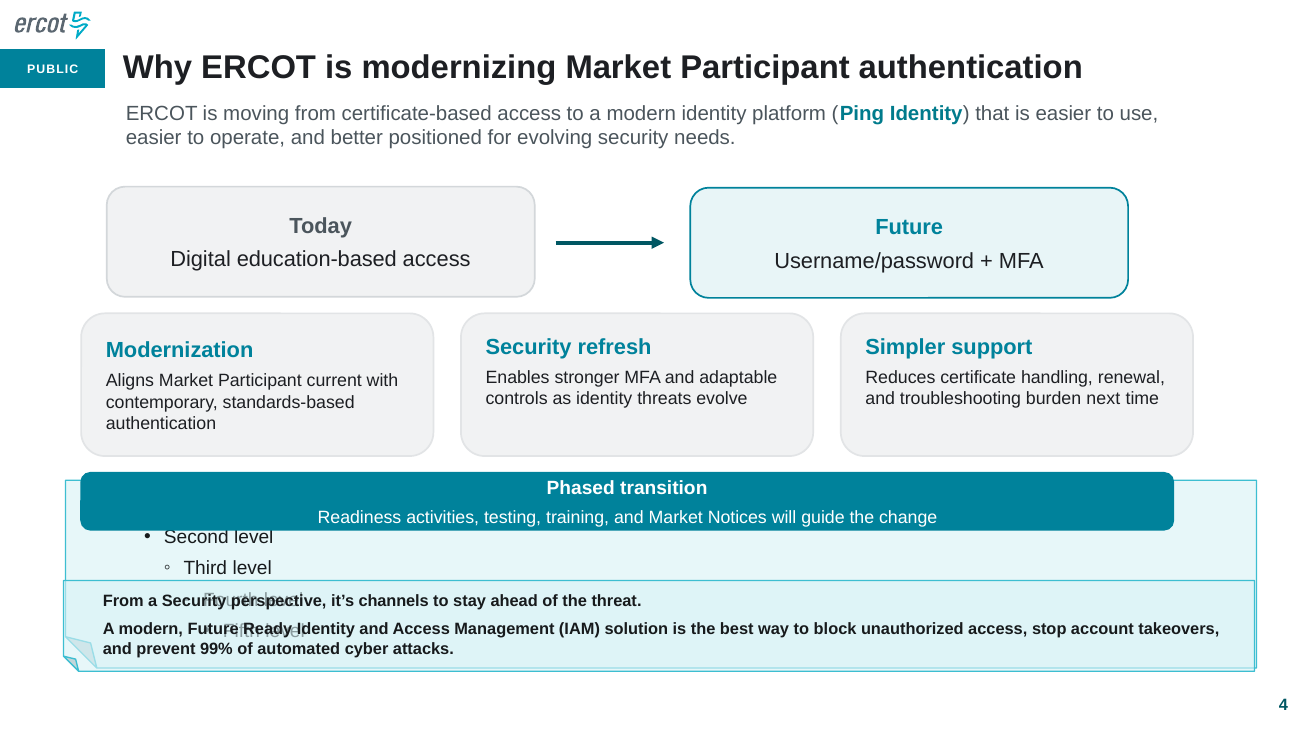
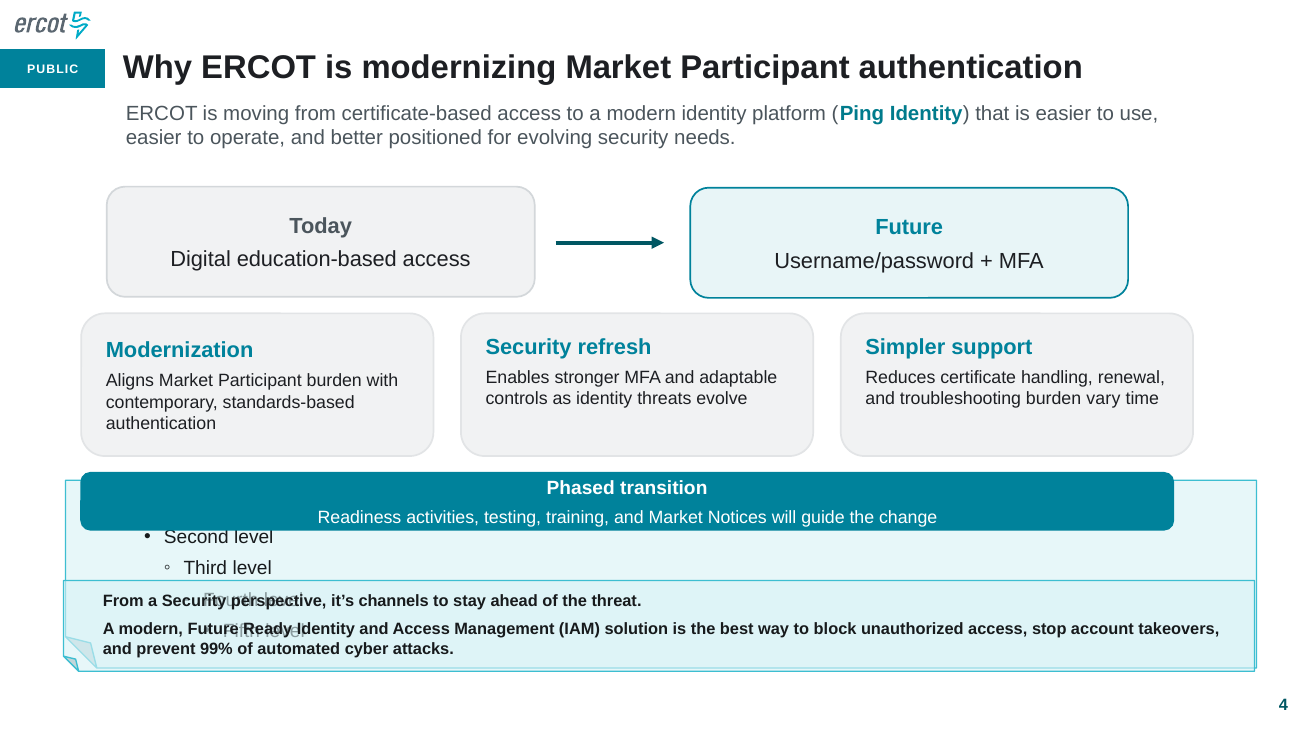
Participant current: current -> burden
next: next -> vary
